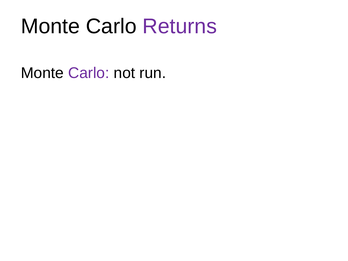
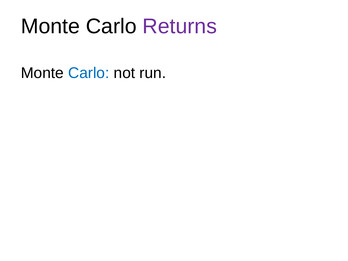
Carlo at (89, 73) colour: purple -> blue
